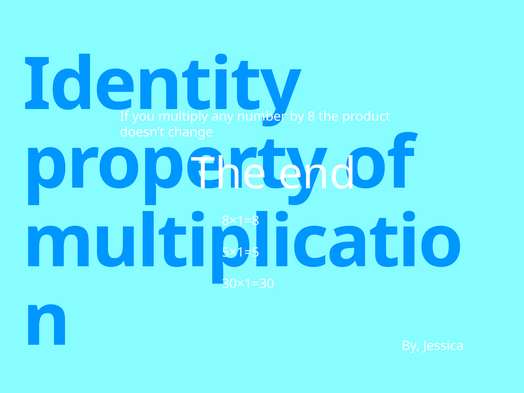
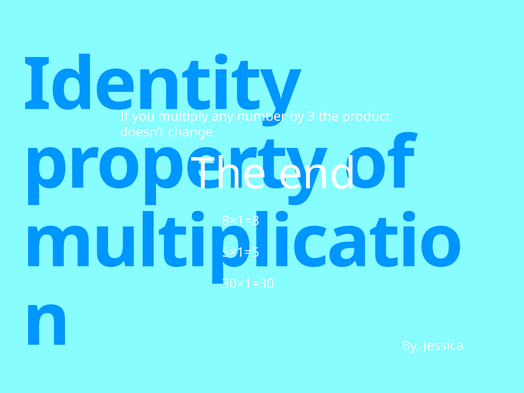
8: 8 -> 3
